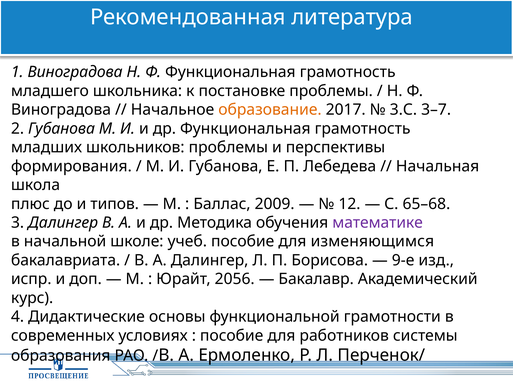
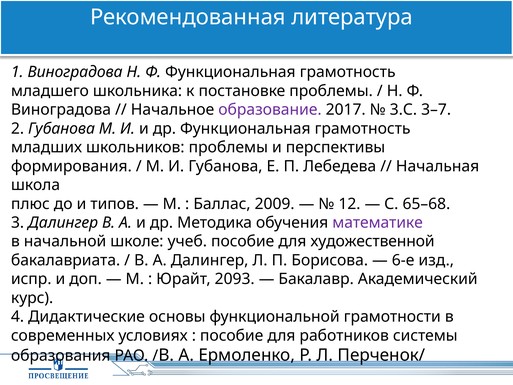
образование colour: orange -> purple
изменяющимся: изменяющимся -> художественной
9-е: 9-е -> 6-е
2056: 2056 -> 2093
